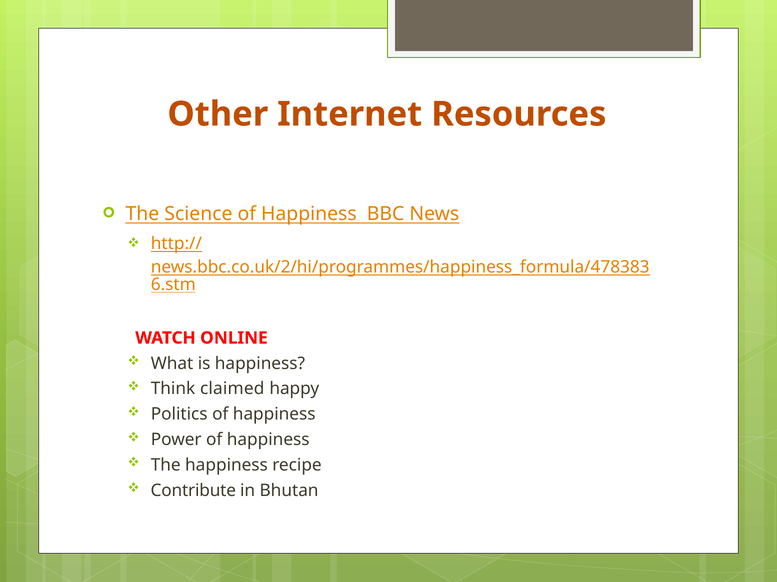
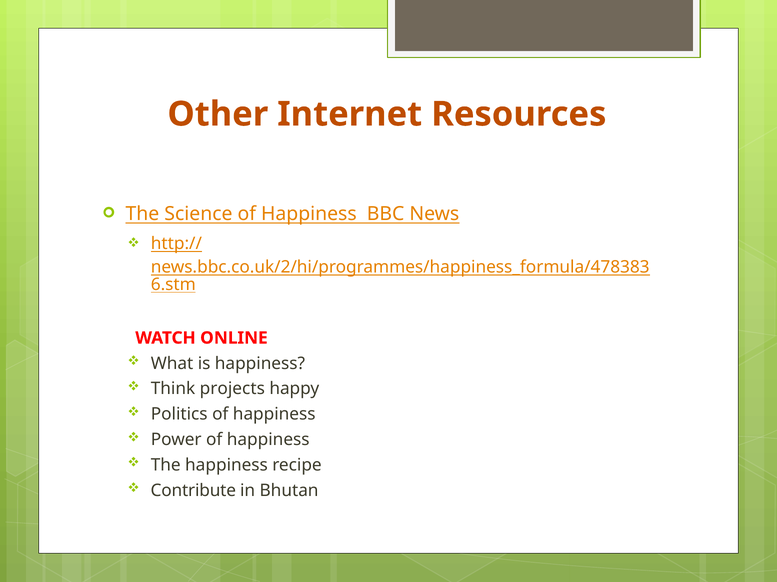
claimed: claimed -> projects
